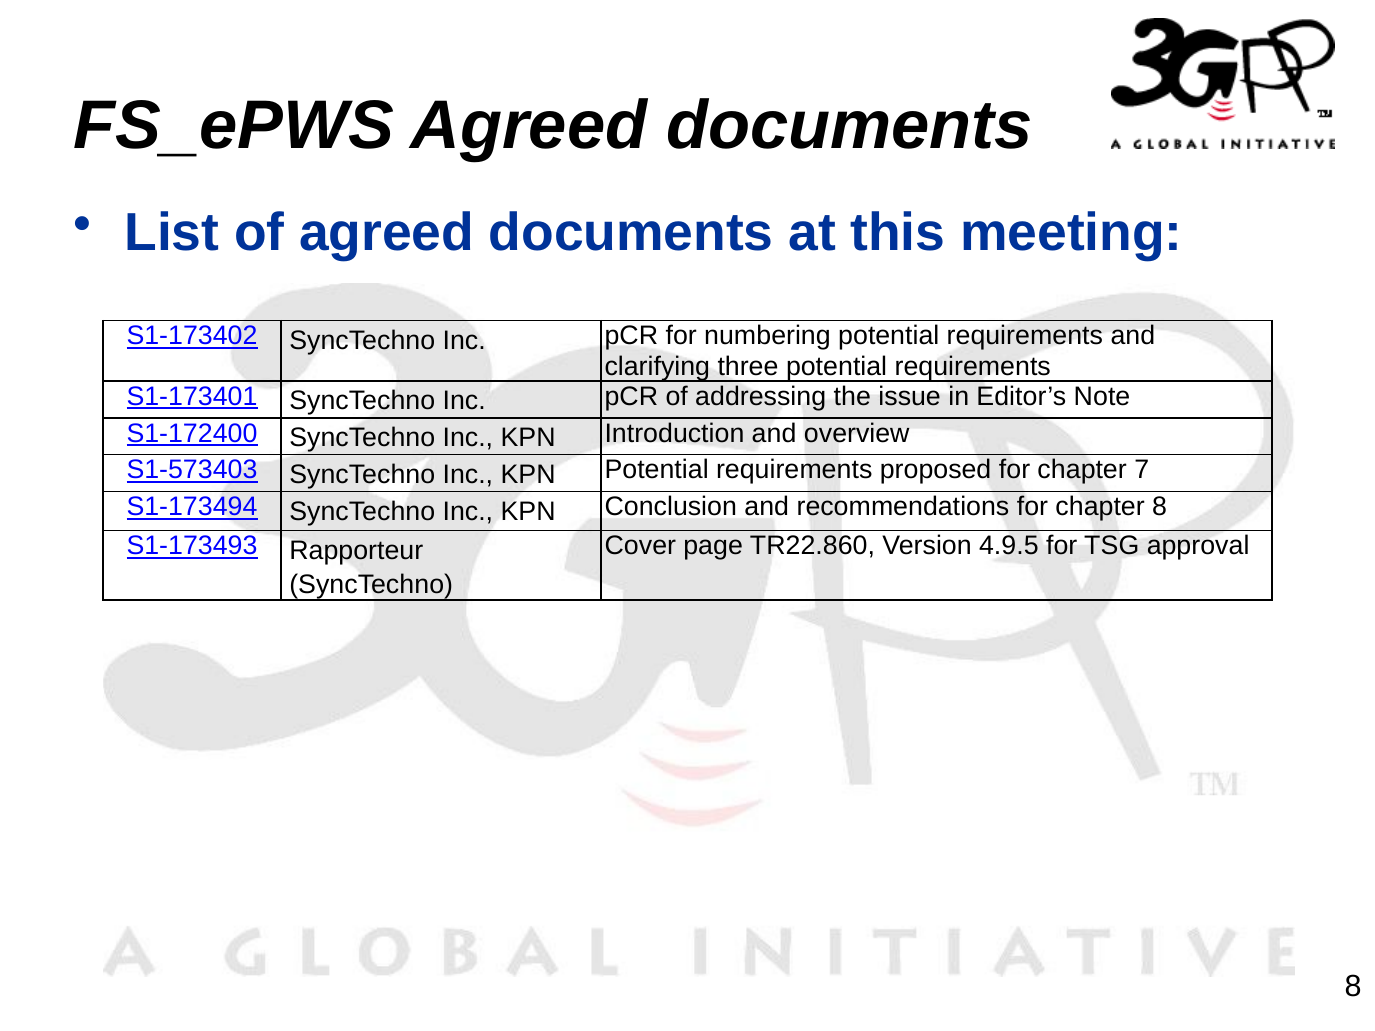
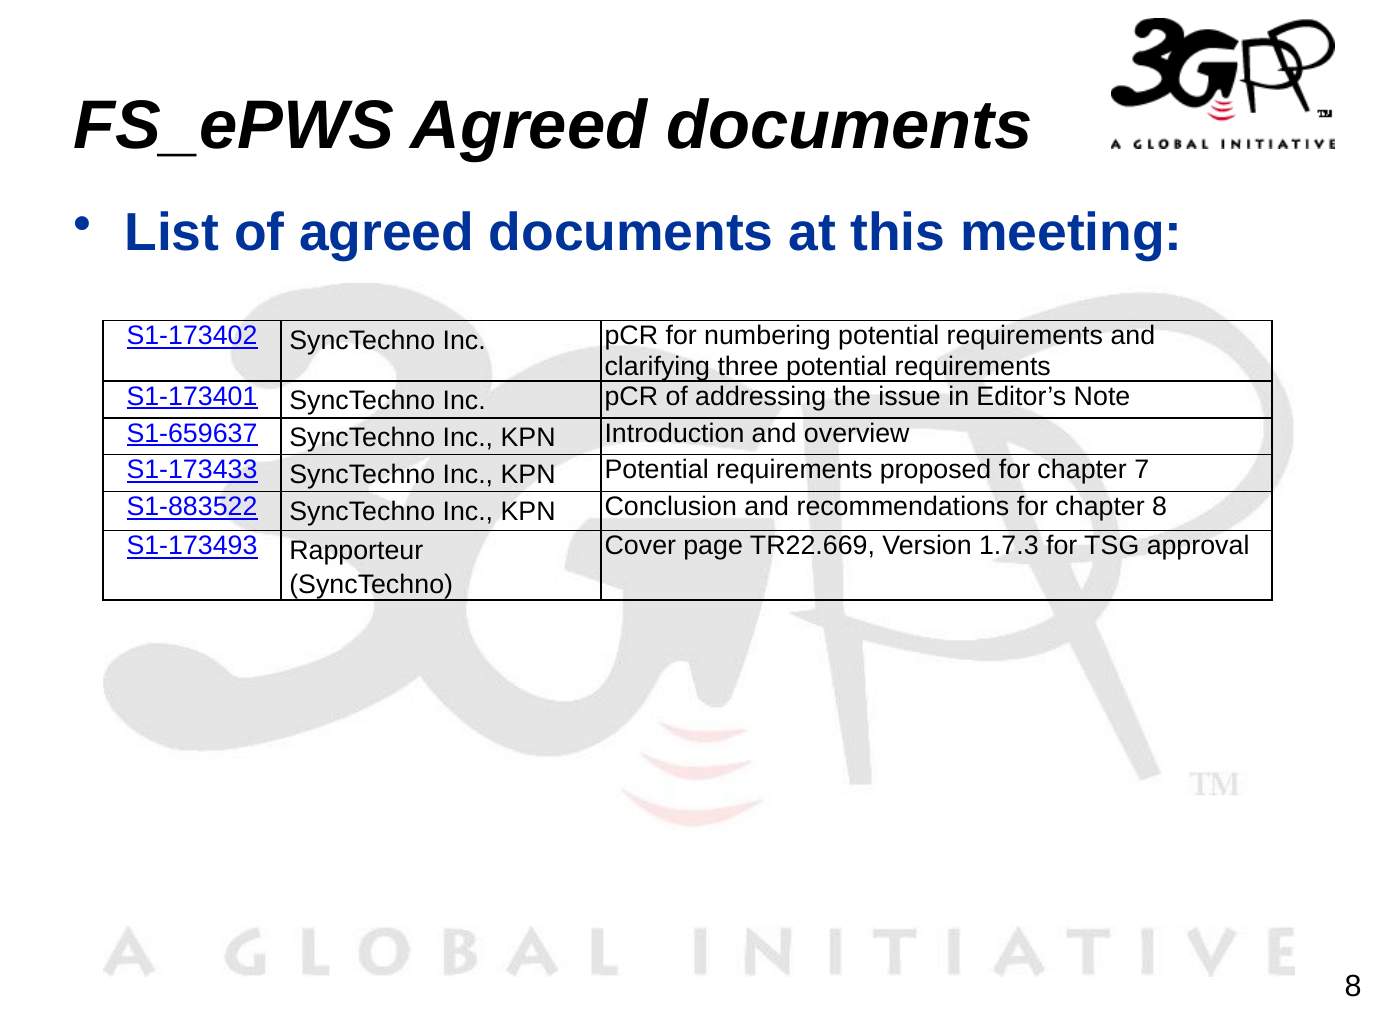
S1-172400: S1-172400 -> S1-659637
S1-573403: S1-573403 -> S1-173433
S1-173494: S1-173494 -> S1-883522
TR22.860: TR22.860 -> TR22.669
4.9.5: 4.9.5 -> 1.7.3
